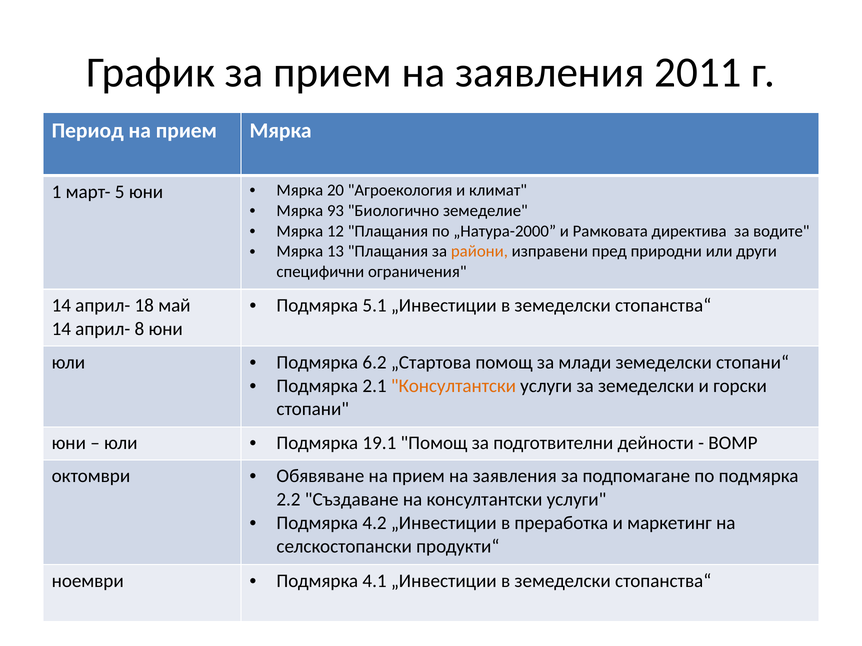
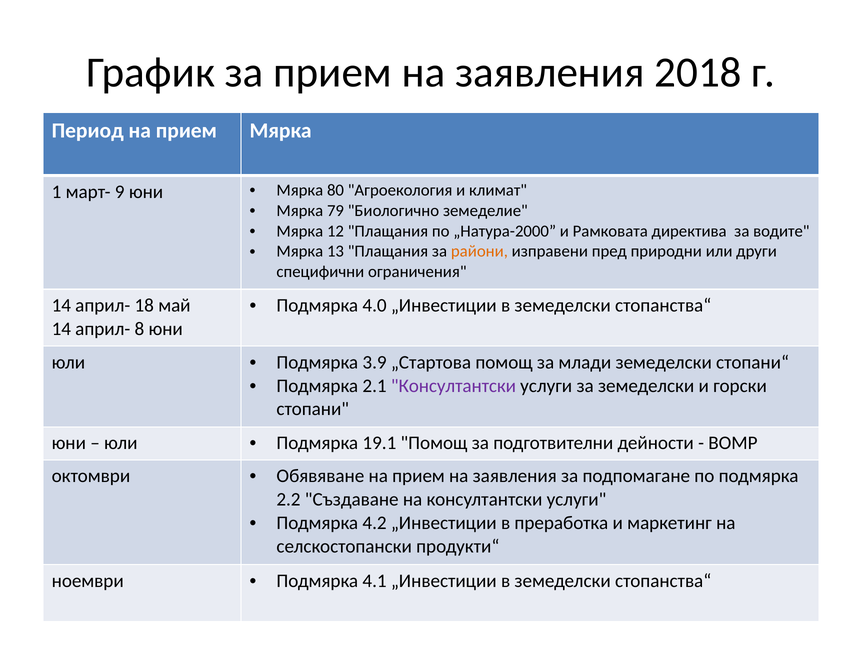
2011: 2011 -> 2018
5: 5 -> 9
20: 20 -> 80
93: 93 -> 79
5.1: 5.1 -> 4.0
6.2: 6.2 -> 3.9
Консултантски at (454, 386) colour: orange -> purple
